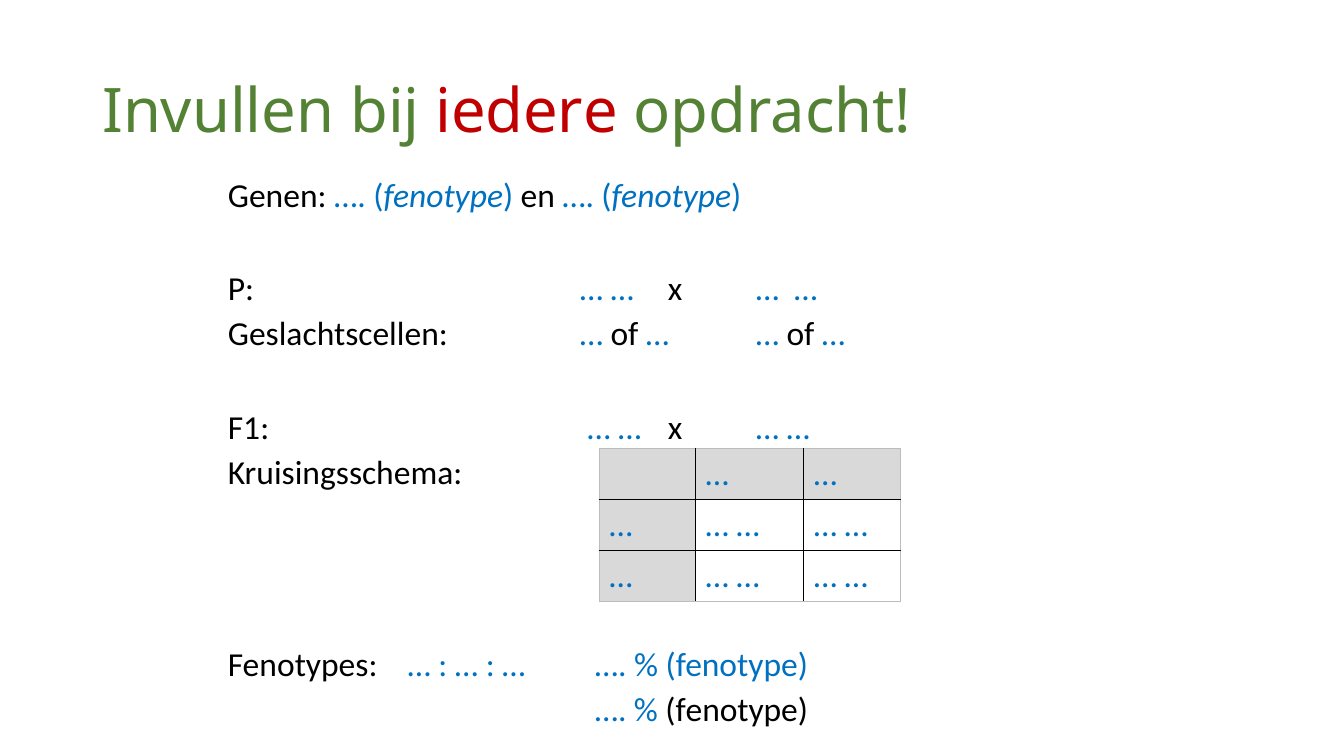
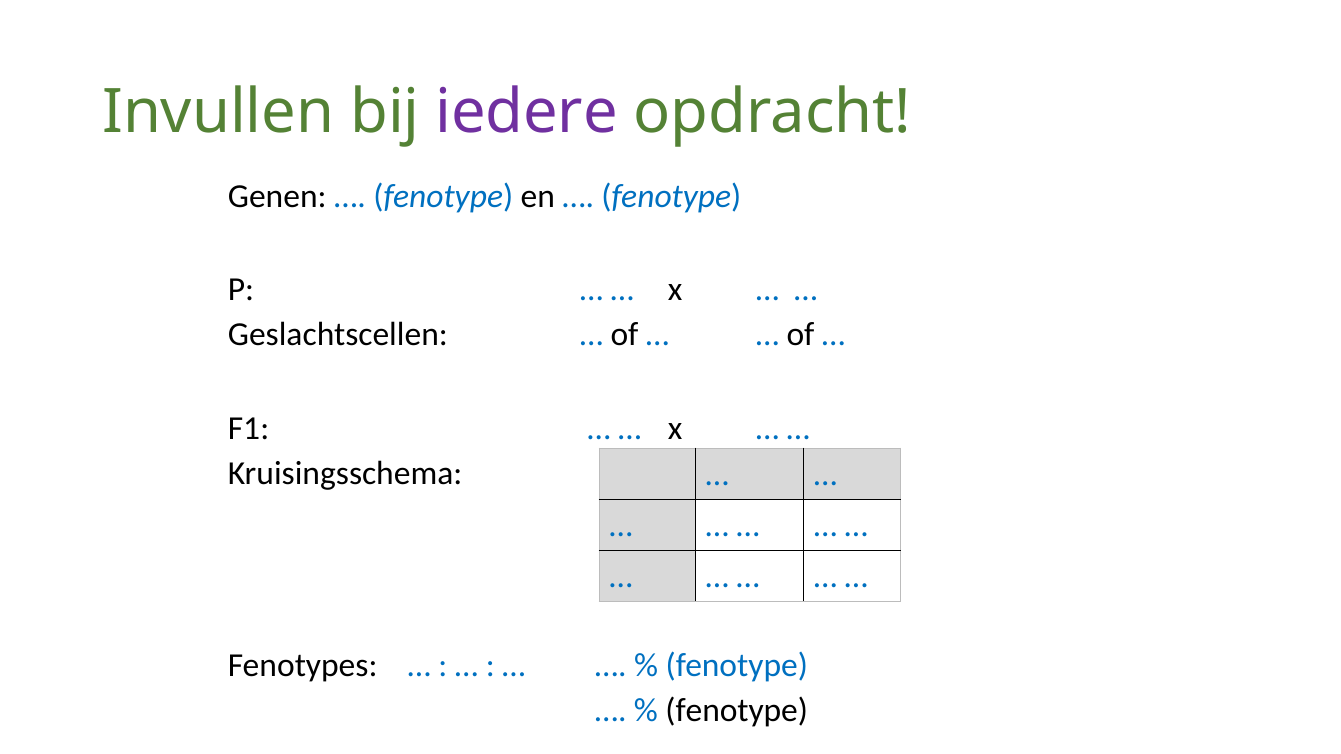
iedere colour: red -> purple
